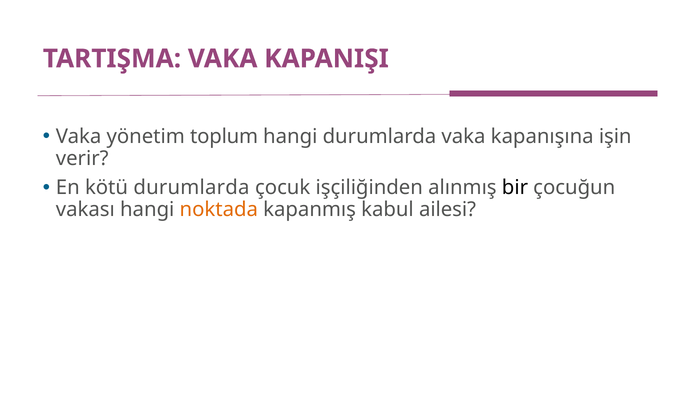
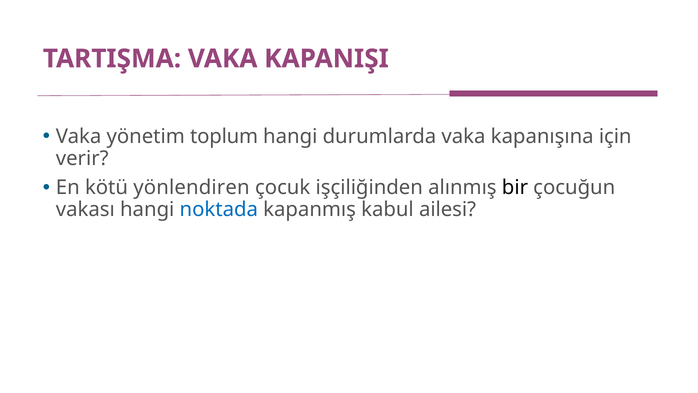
işin: işin -> için
kötü durumlarda: durumlarda -> yönlendiren
noktada colour: orange -> blue
